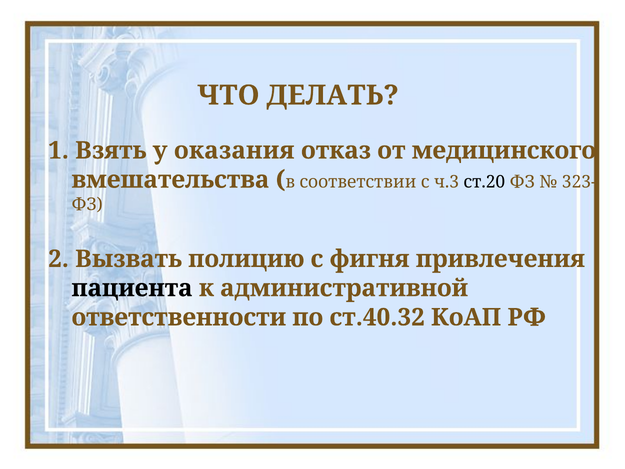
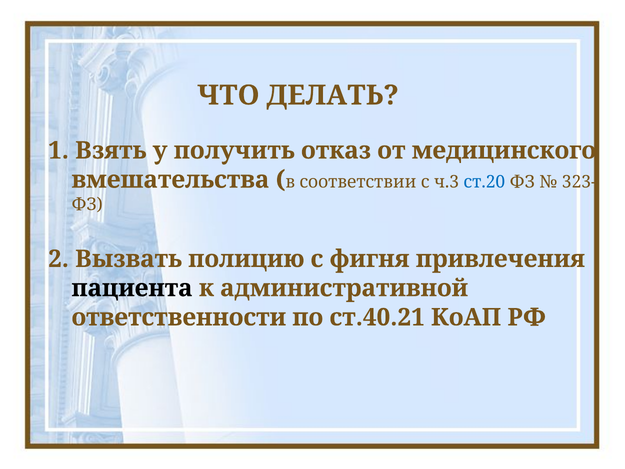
оказания: оказания -> получить
ст.20 colour: black -> blue
ст.40.32: ст.40.32 -> ст.40.21
